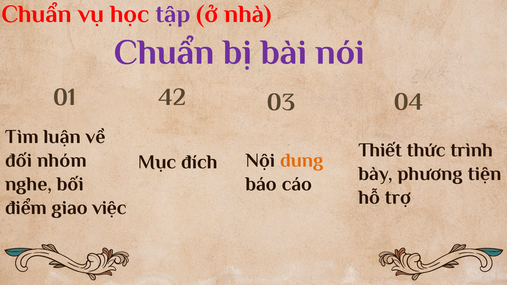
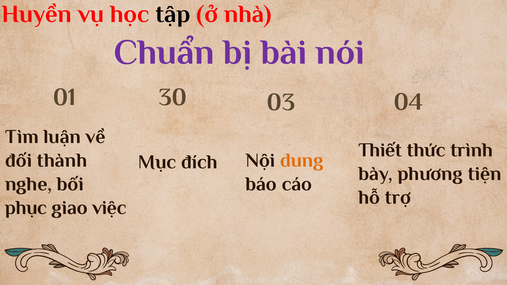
Chuẩn at (37, 14): Chuẩn -> Huyền
tập colour: purple -> black
42: 42 -> 30
nhóm: nhóm -> thành
điểm: điểm -> phục
